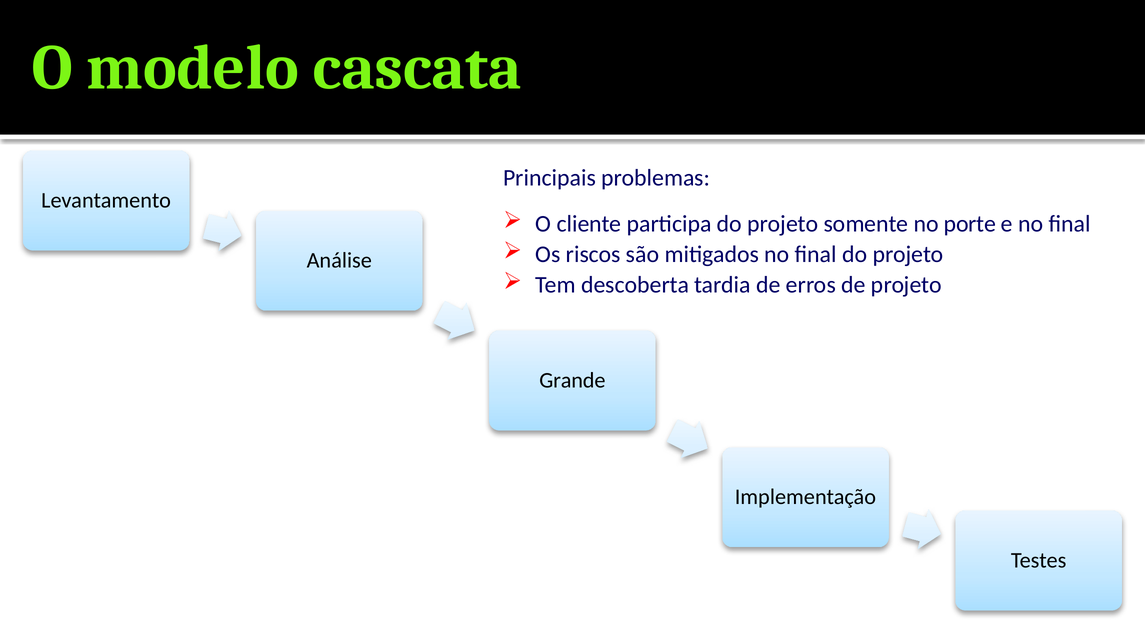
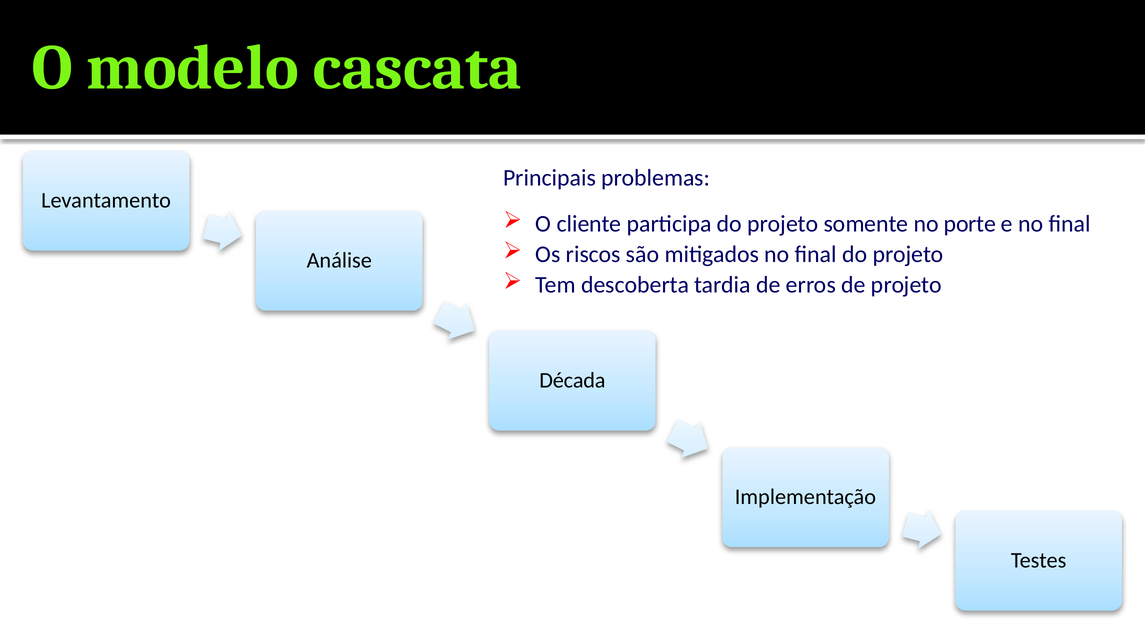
Grande: Grande -> Década
